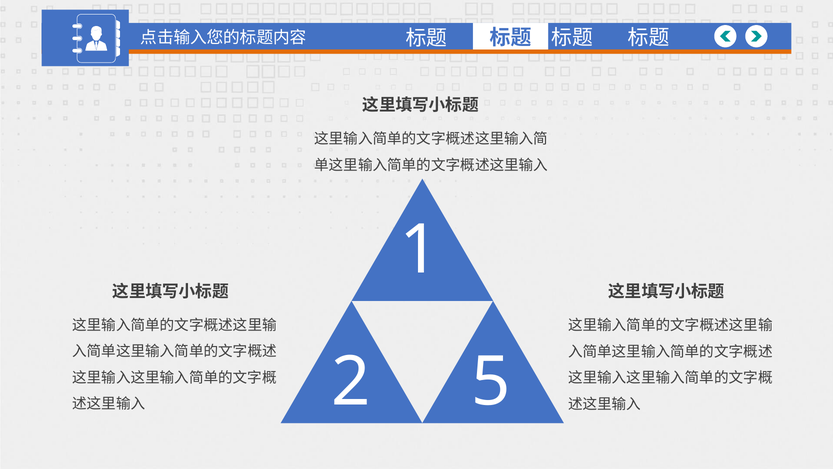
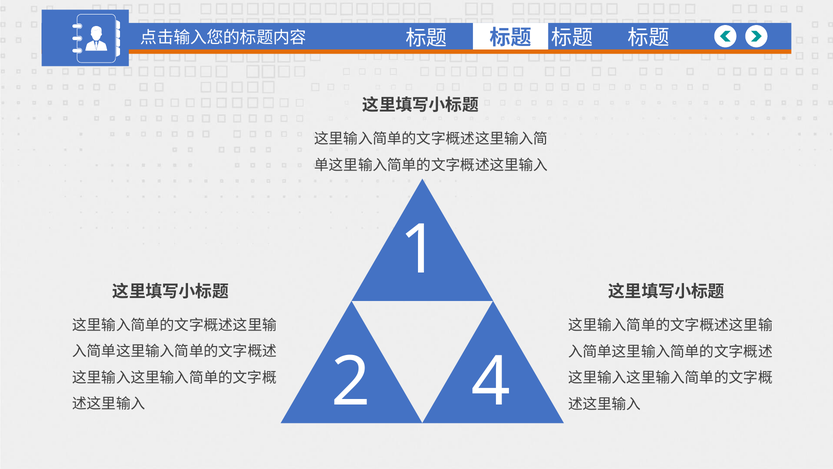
5: 5 -> 4
